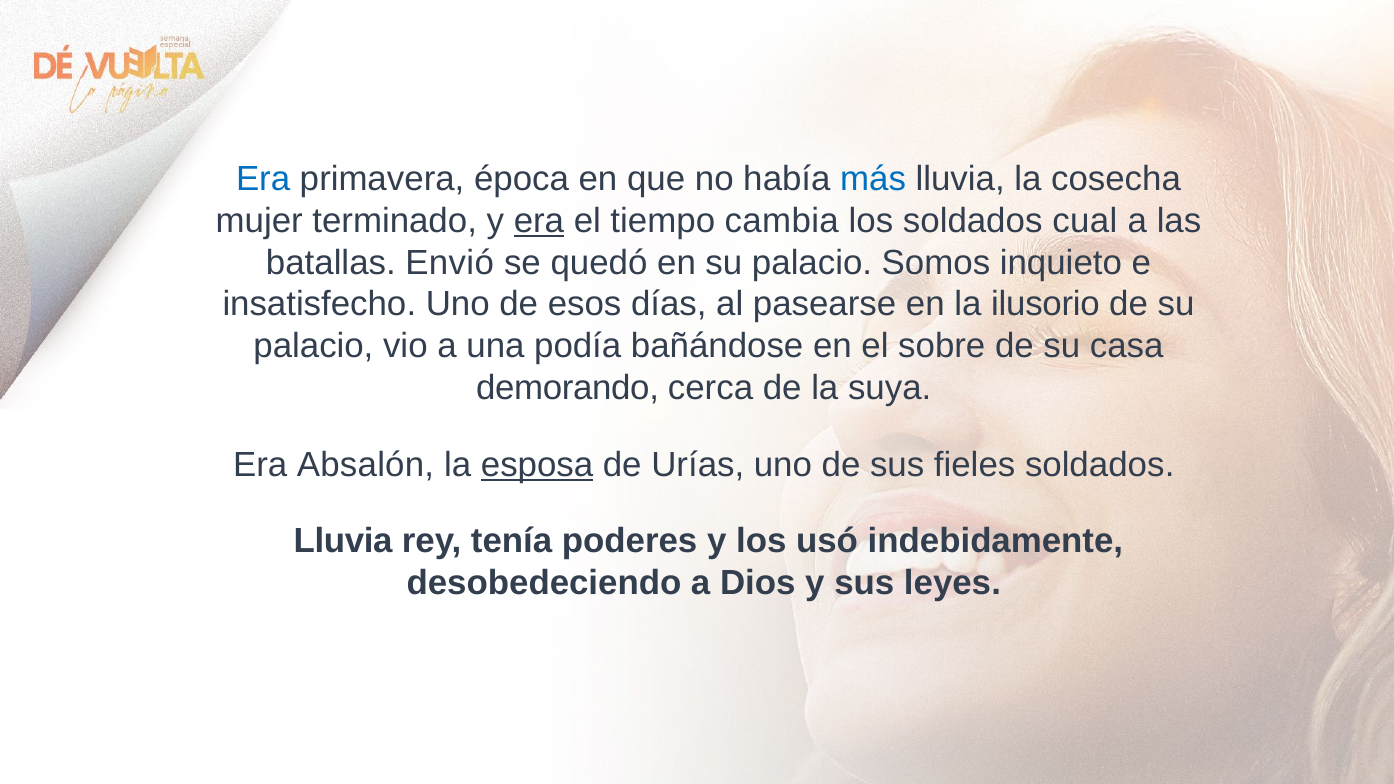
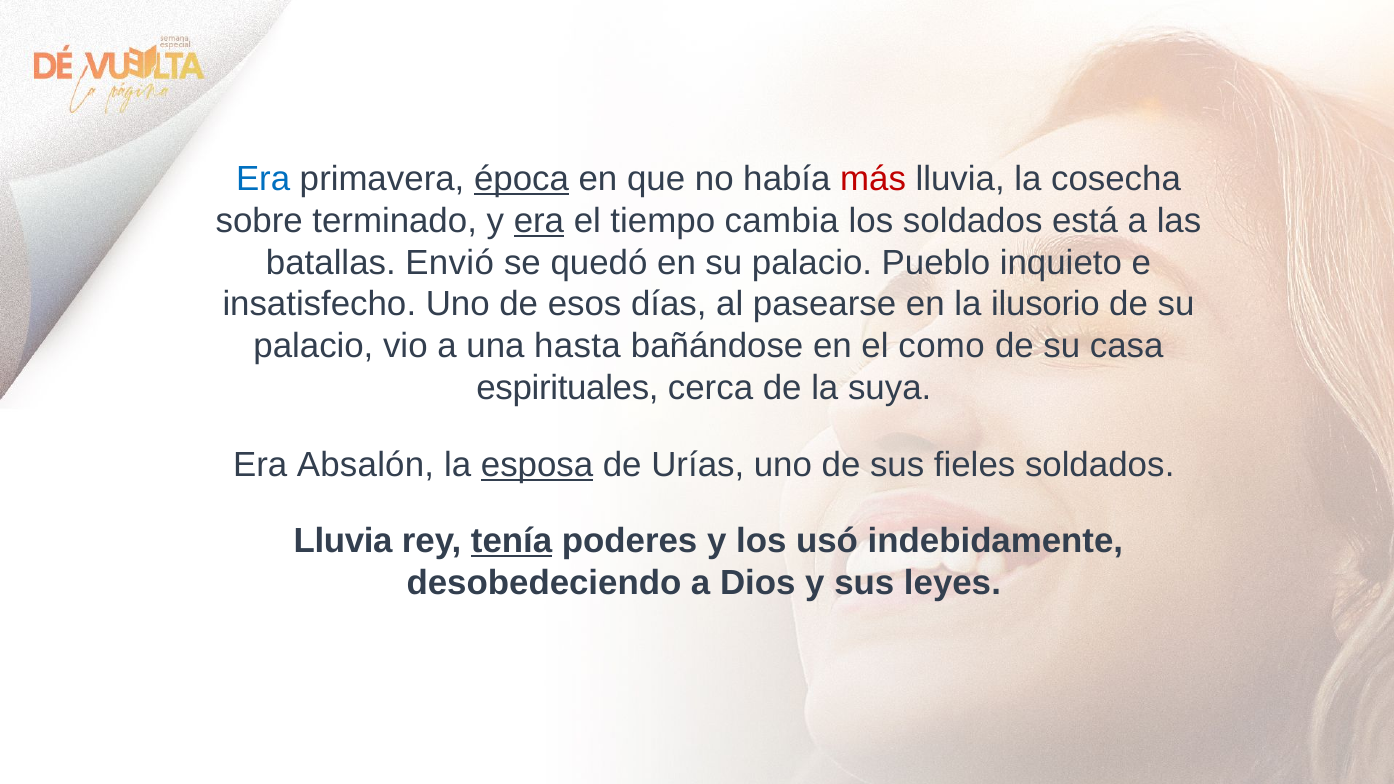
época underline: none -> present
más colour: blue -> red
mujer: mujer -> sobre
cual: cual -> está
Somos: Somos -> Pueblo
podía: podía -> hasta
sobre: sobre -> como
demorando: demorando -> espirituales
tenía underline: none -> present
